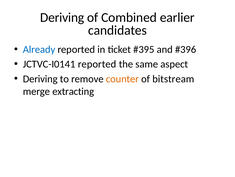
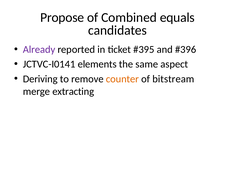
Deriving at (62, 17): Deriving -> Propose
earlier: earlier -> equals
Already colour: blue -> purple
JCTVC-I0141 reported: reported -> elements
